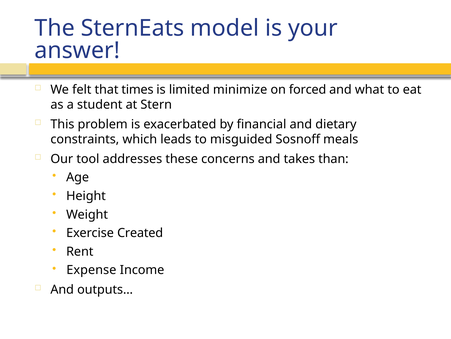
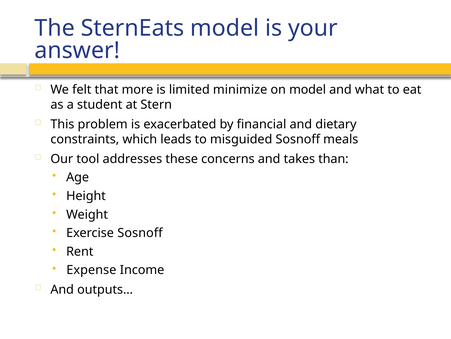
times: times -> more
on forced: forced -> model
Exercise Created: Created -> Sosnoff
